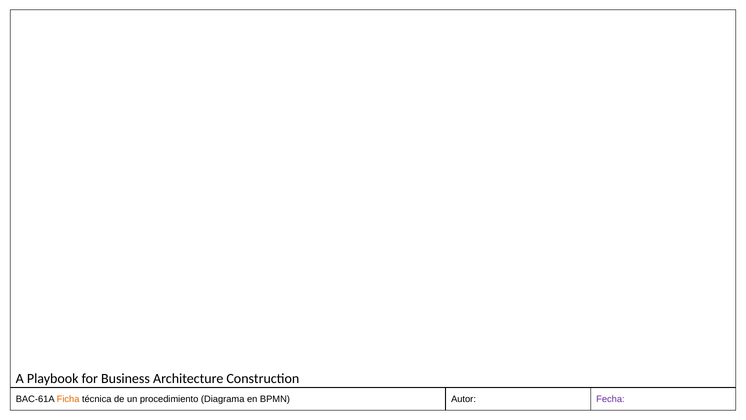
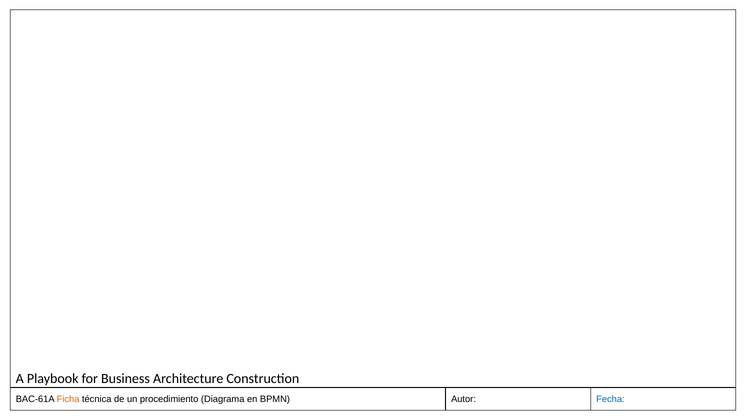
Fecha colour: purple -> blue
